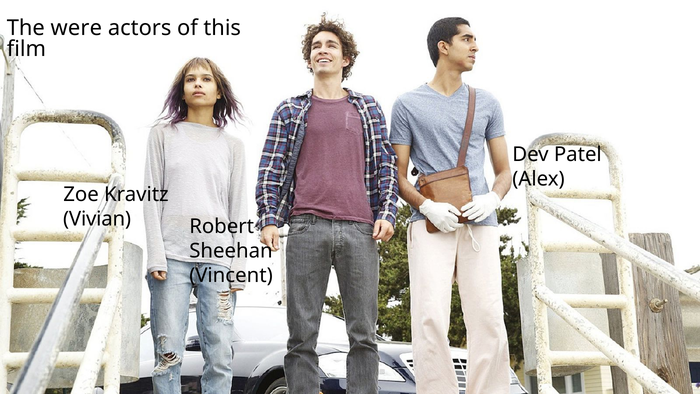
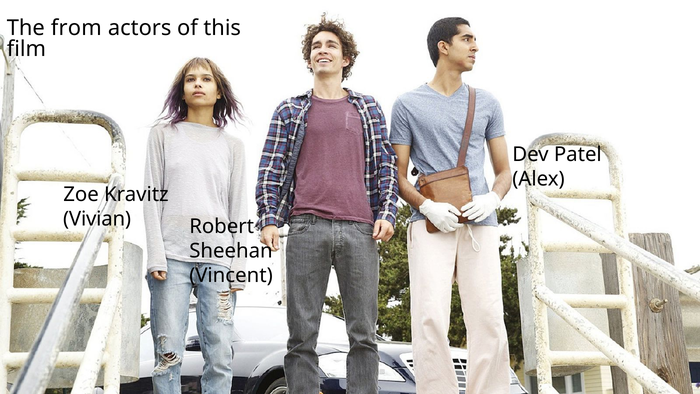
were: were -> from
